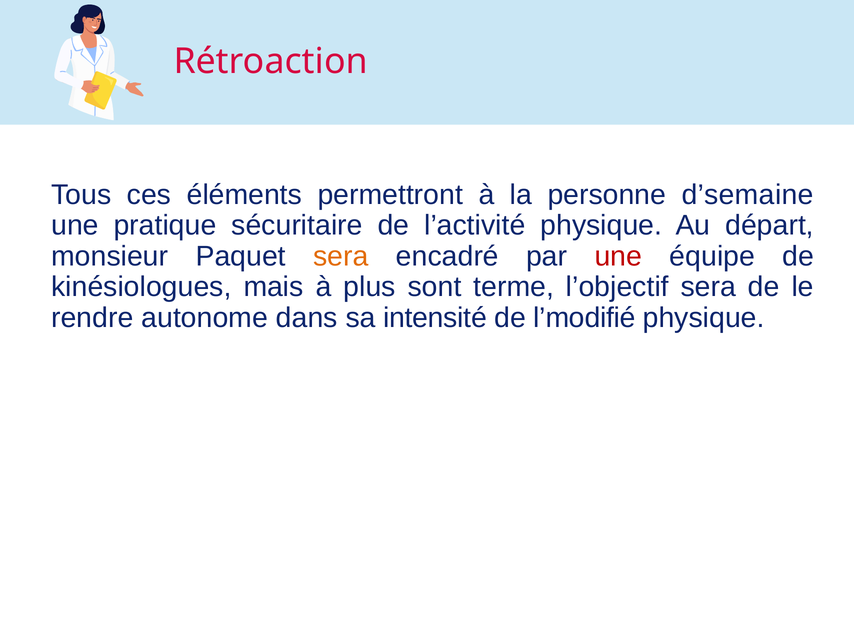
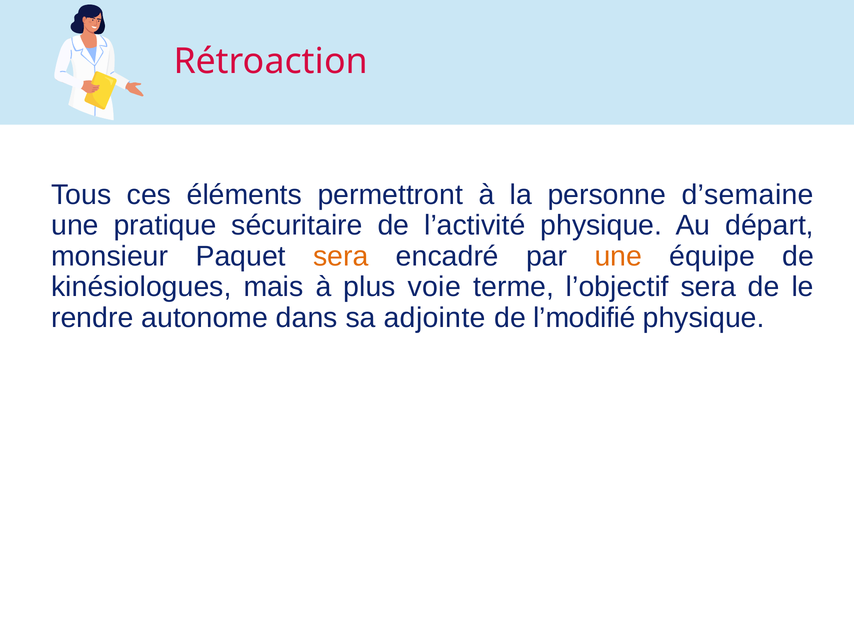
une at (618, 256) colour: red -> orange
sont: sont -> voie
intensité: intensité -> adjointe
